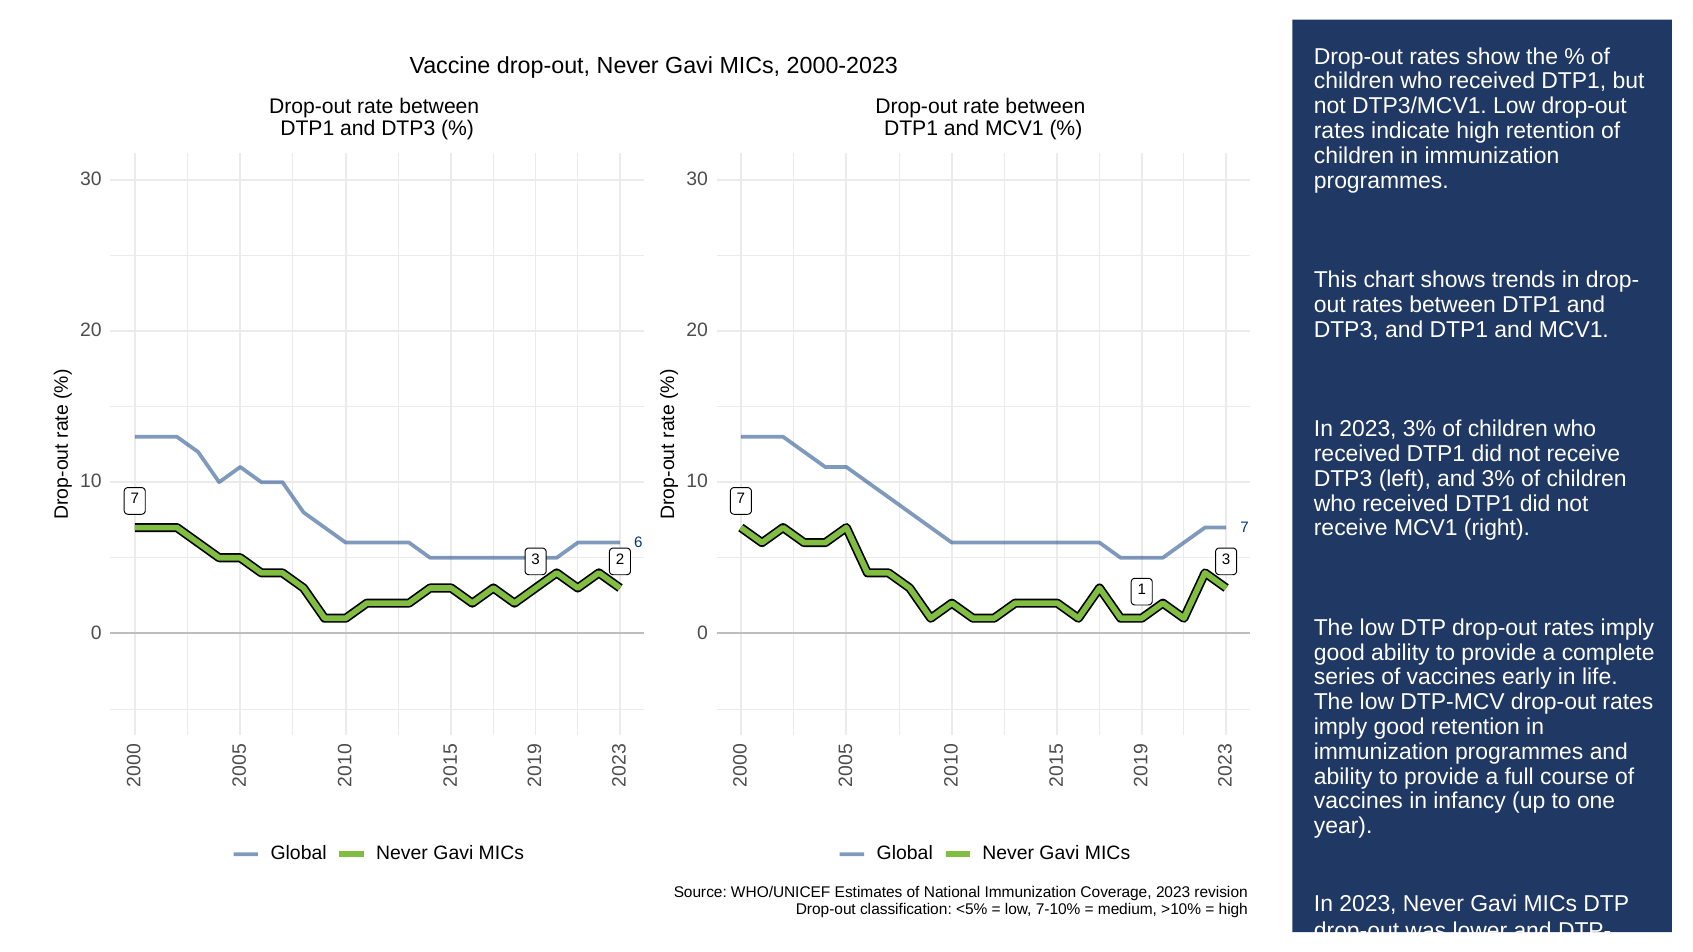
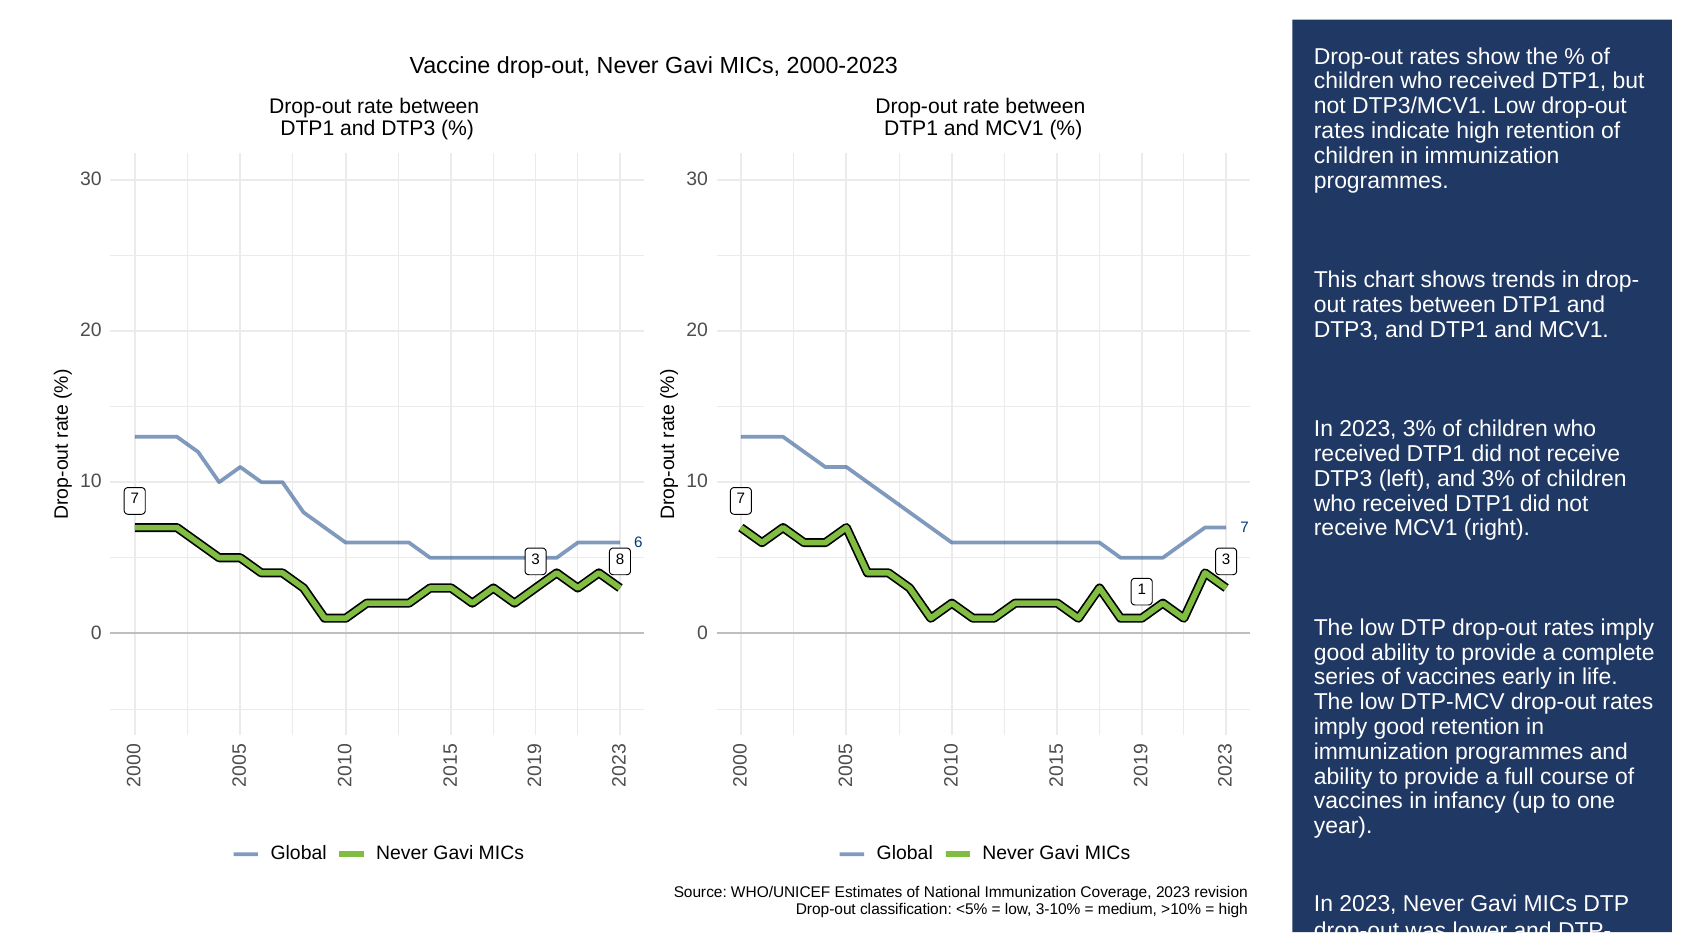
3 2: 2 -> 8
7-10%: 7-10% -> 3-10%
